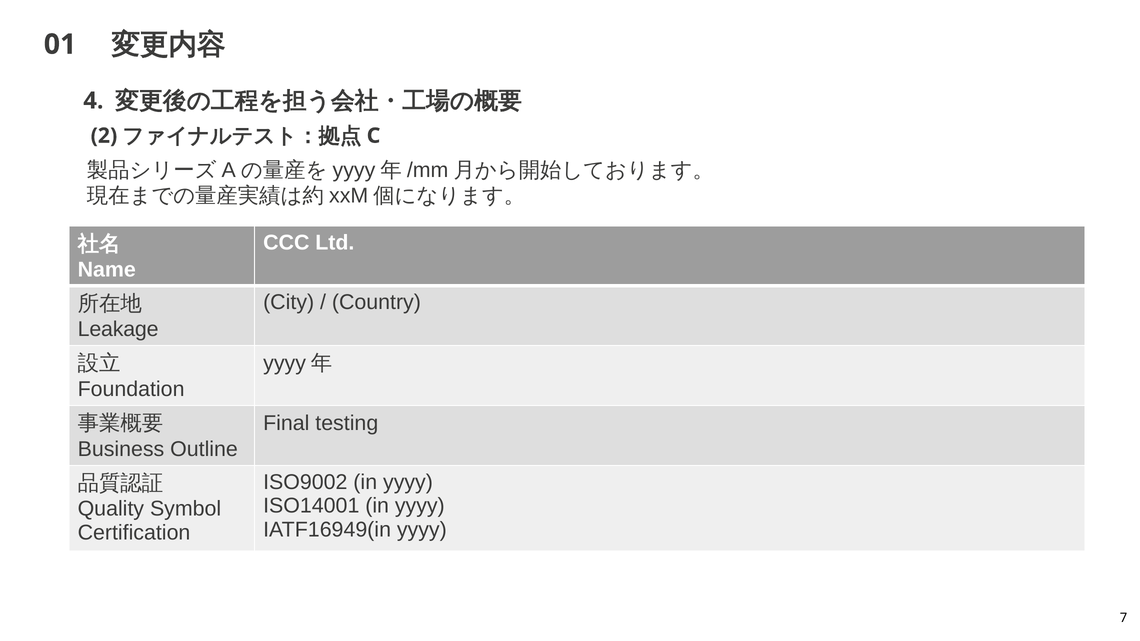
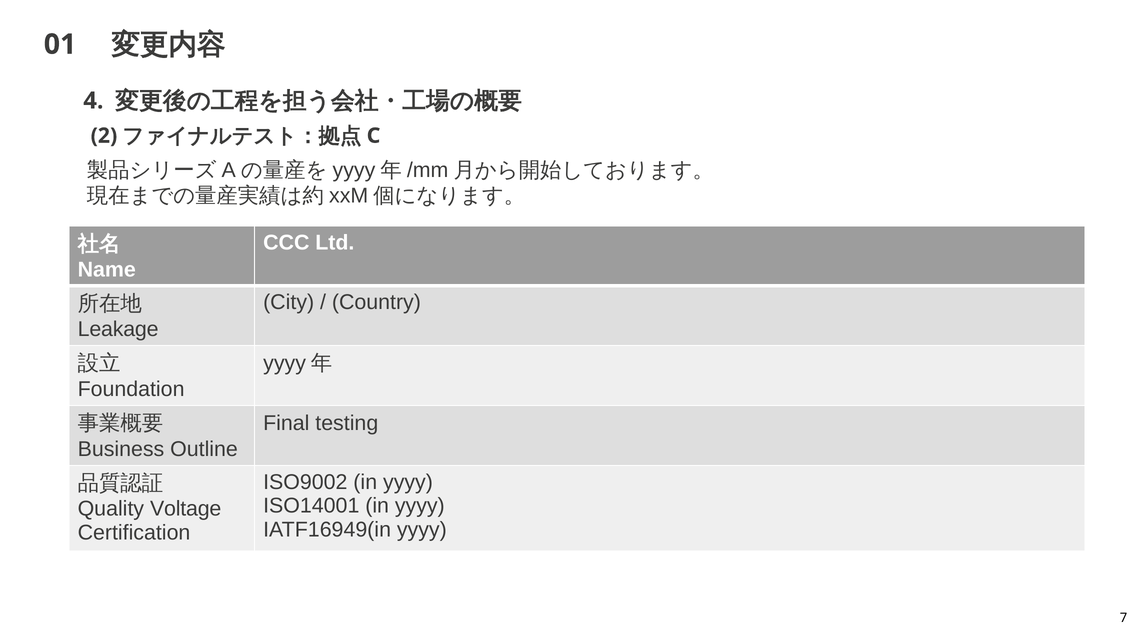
Symbol: Symbol -> Voltage
